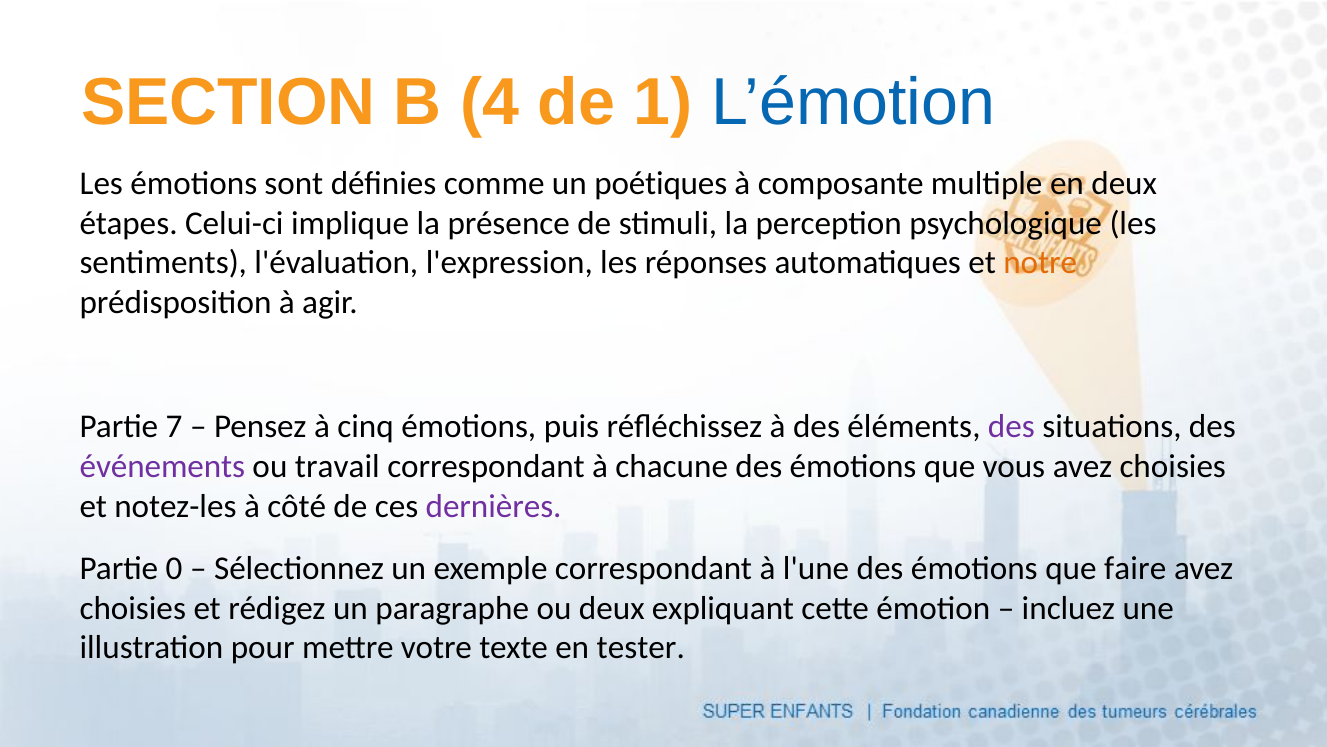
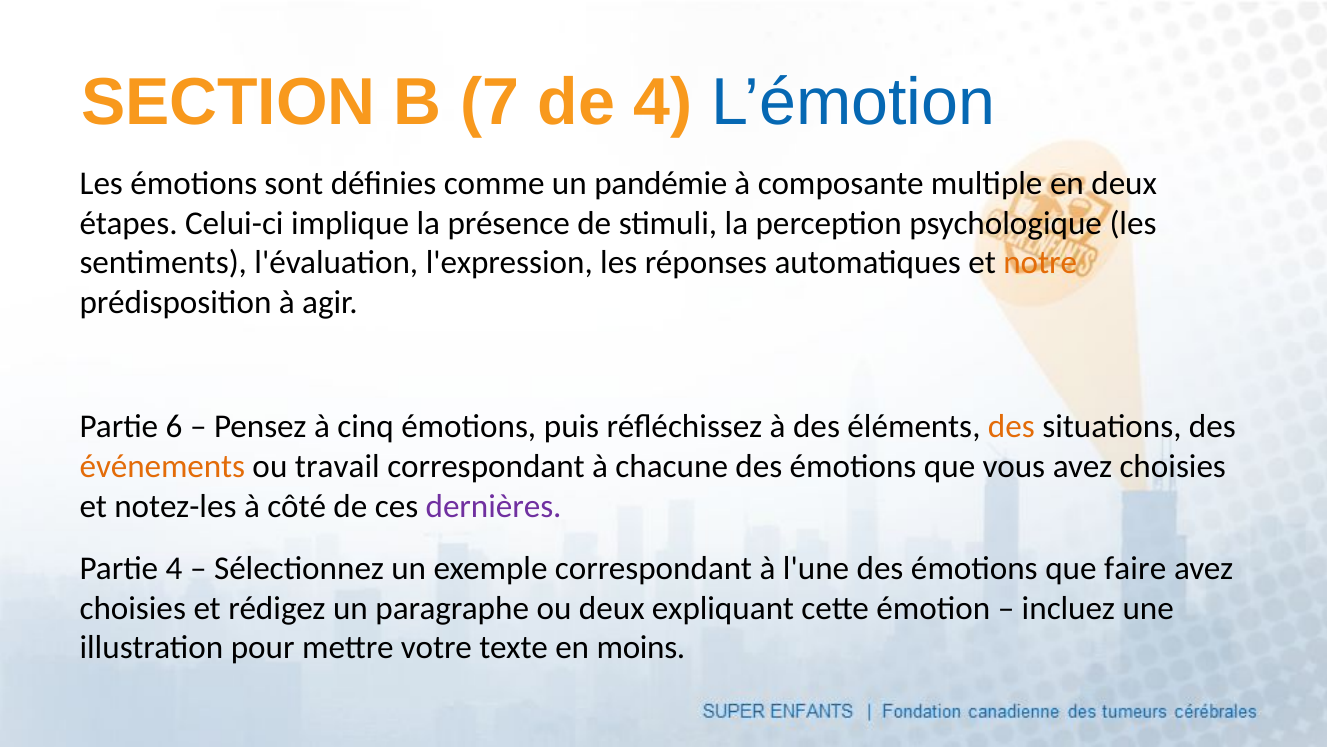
4: 4 -> 7
de 1: 1 -> 4
poétiques: poétiques -> pandémie
7: 7 -> 6
des at (1011, 426) colour: purple -> orange
événements colour: purple -> orange
Partie 0: 0 -> 4
tester: tester -> moins
